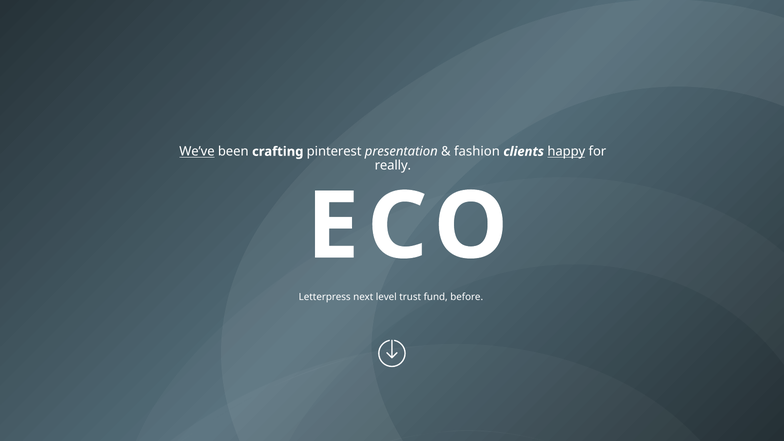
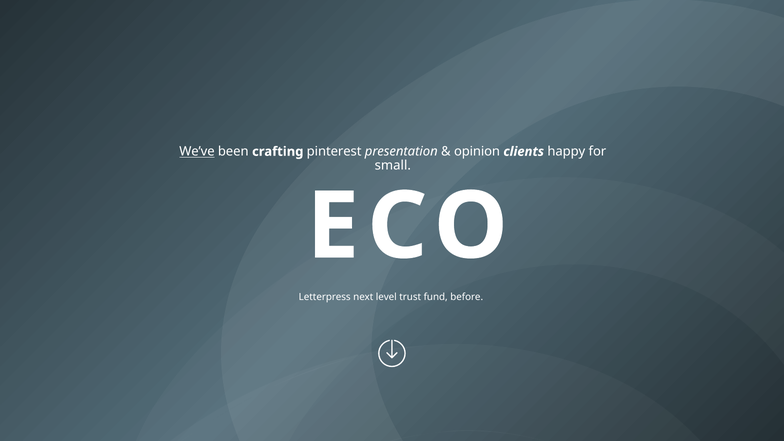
fashion: fashion -> opinion
happy underline: present -> none
really: really -> small
